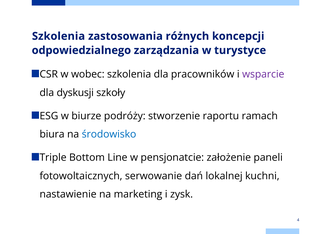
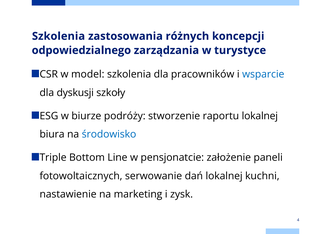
wobec: wobec -> model
wsparcie colour: purple -> blue
raportu ramach: ramach -> lokalnej
